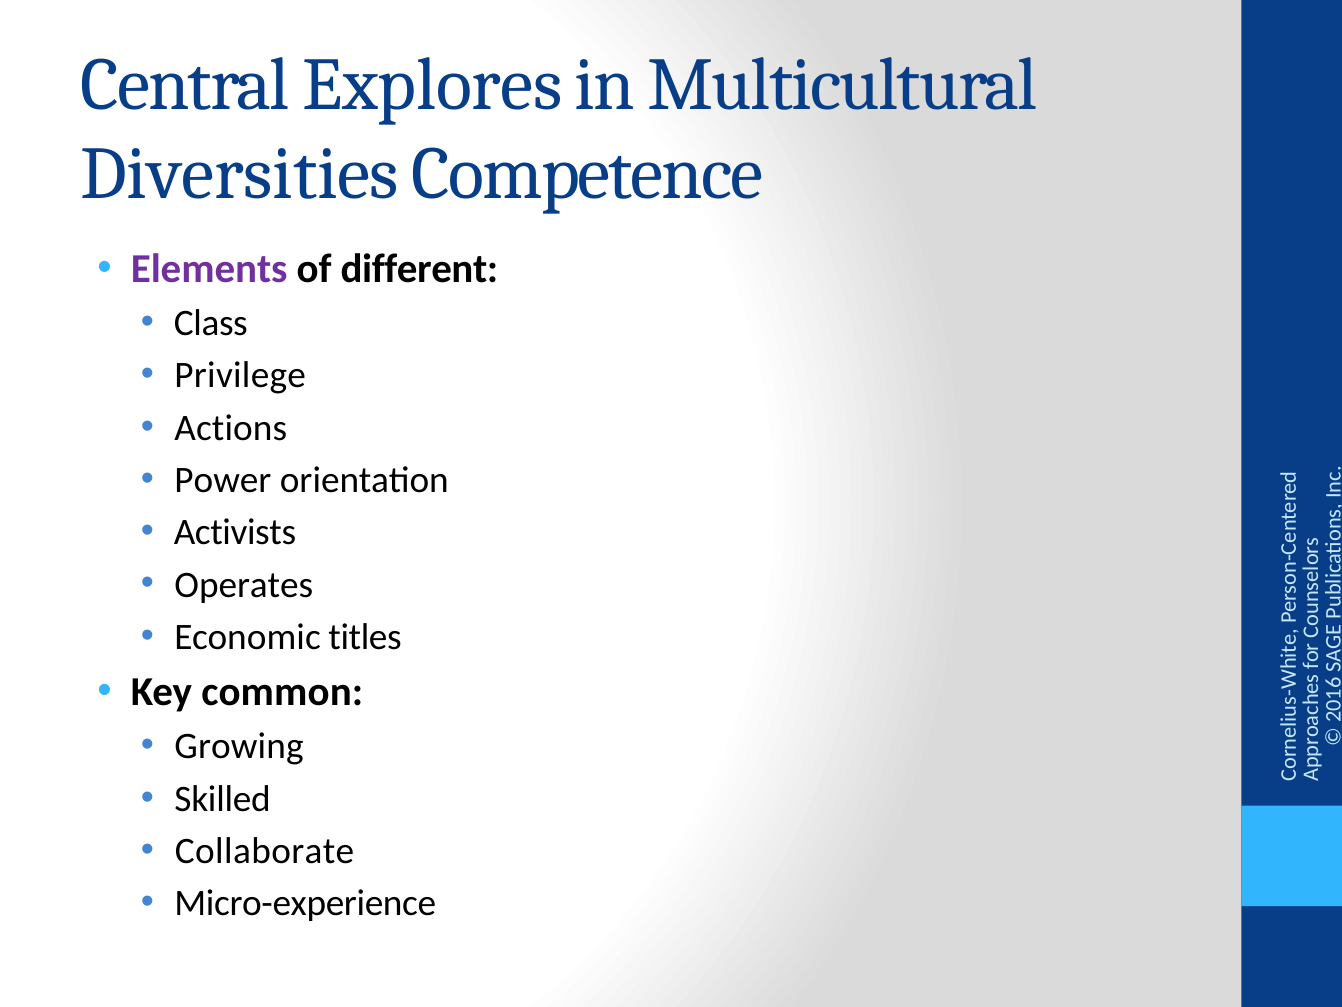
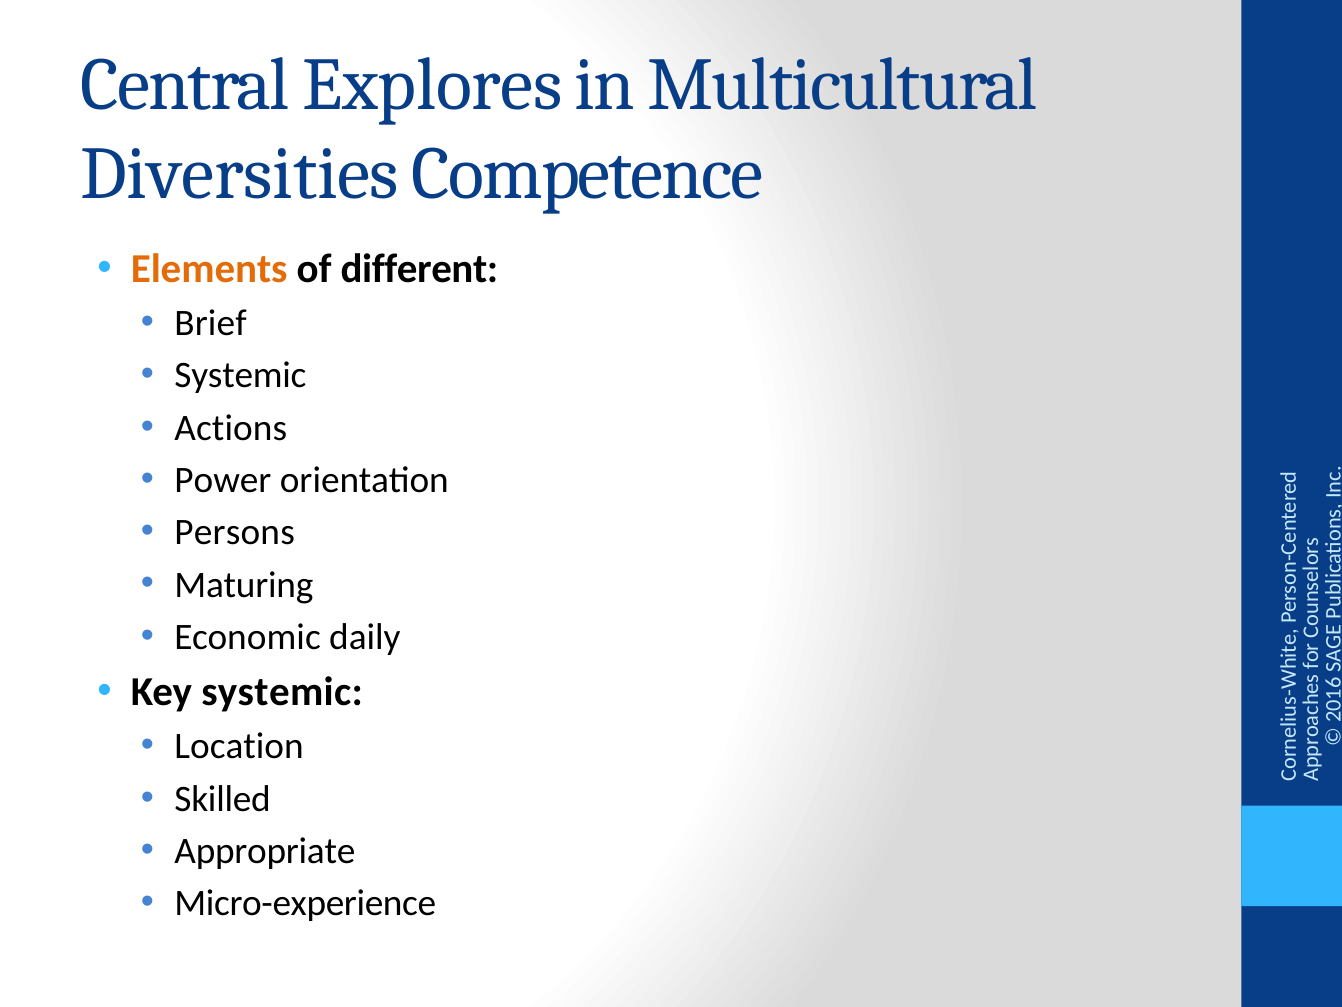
Elements colour: purple -> orange
Class: Class -> Brief
Privilege at (240, 375): Privilege -> Systemic
Activists: Activists -> Persons
Operates: Operates -> Maturing
titles: titles -> daily
Key common: common -> systemic
Growing: Growing -> Location
Collaborate: Collaborate -> Appropriate
